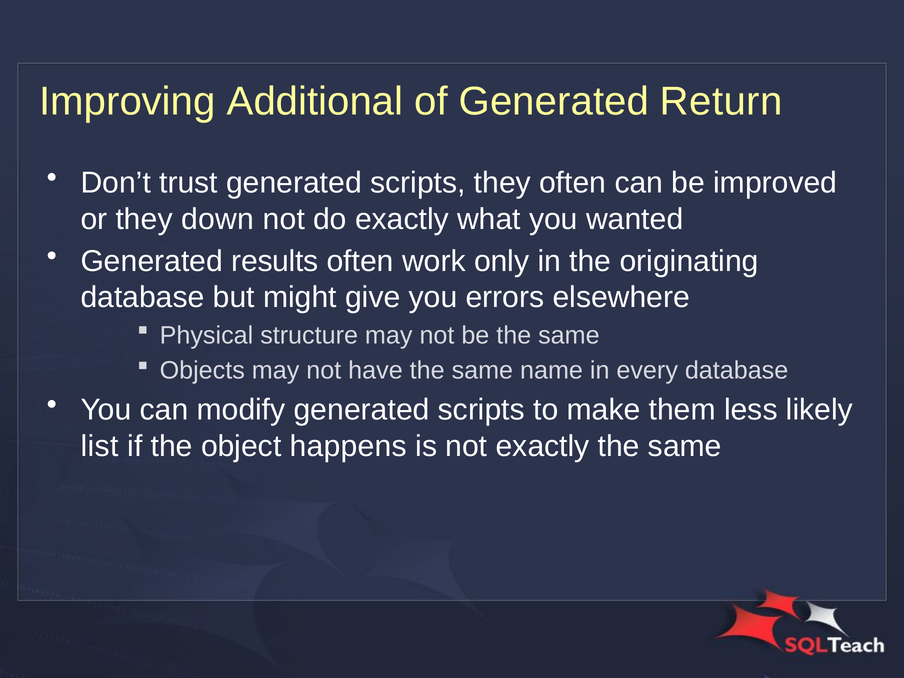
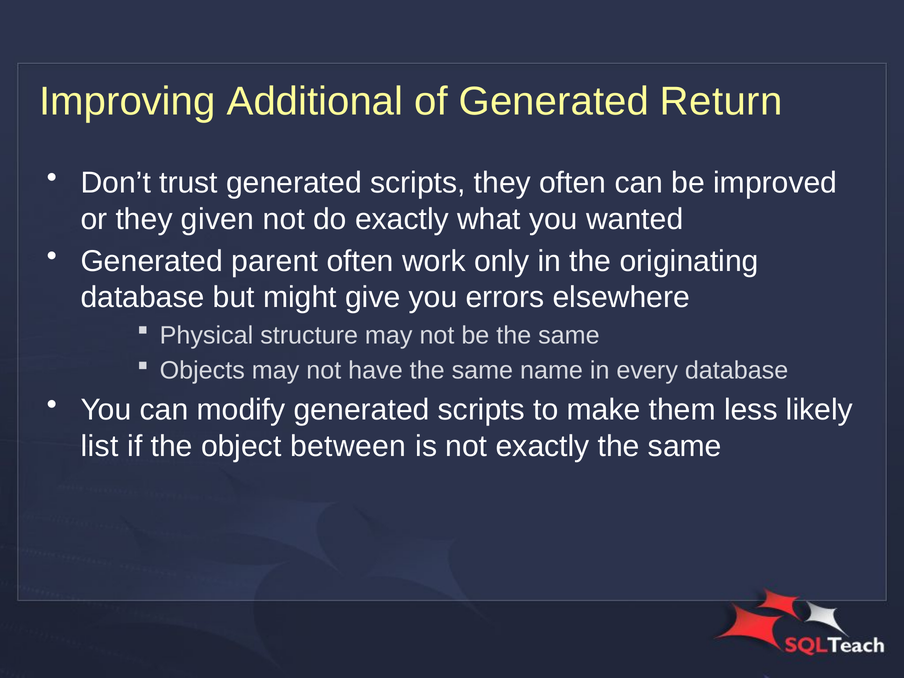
down: down -> given
results: results -> parent
happens: happens -> between
